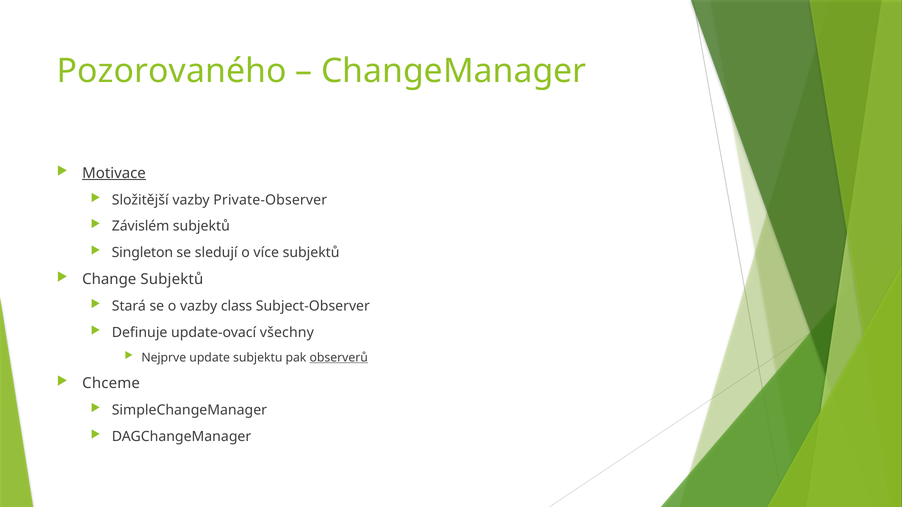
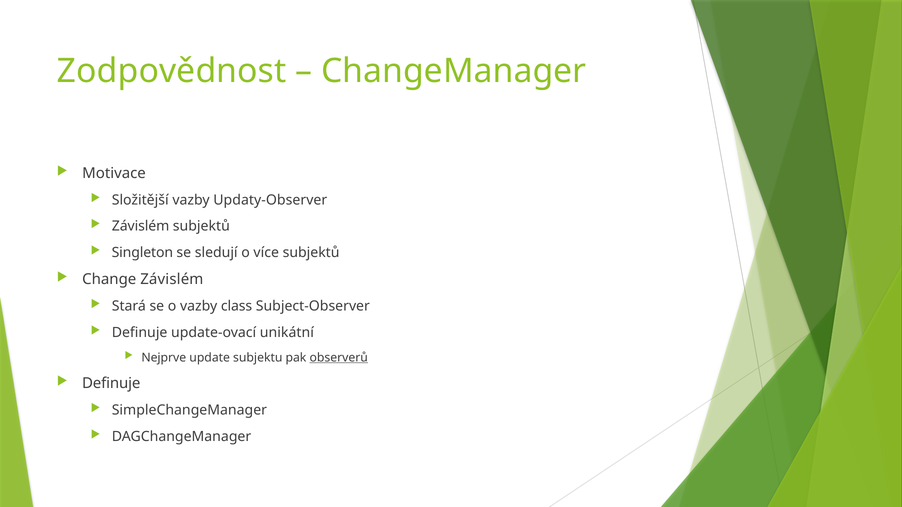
Pozorovaného: Pozorovaného -> Zodpovědnost
Motivace underline: present -> none
Private-Observer: Private-Observer -> Updaty-Observer
Change Subjektů: Subjektů -> Závislém
všechny: všechny -> unikátní
Chceme at (111, 384): Chceme -> Definuje
